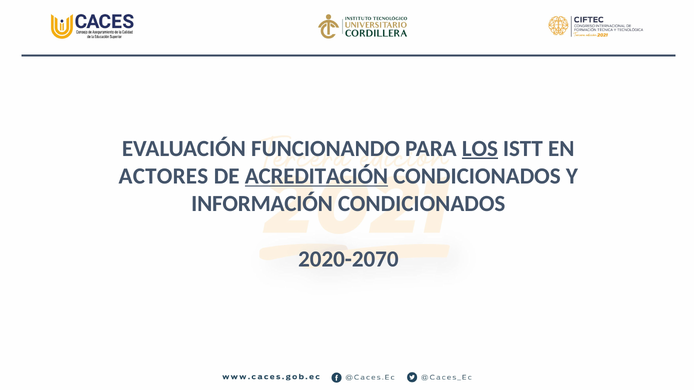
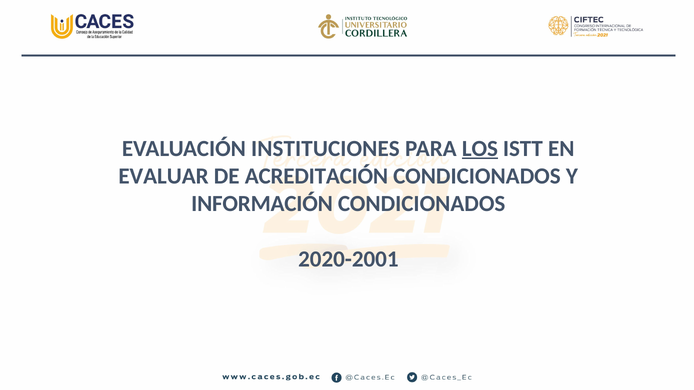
FUNCIONANDO: FUNCIONANDO -> INSTITUCIONES
ACTORES: ACTORES -> EVALUAR
ACREDITACIÓN underline: present -> none
2020-2070: 2020-2070 -> 2020-2001
